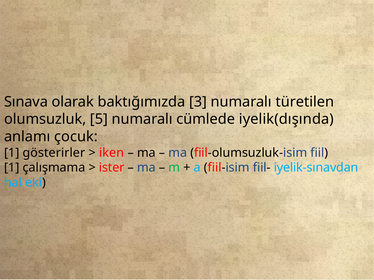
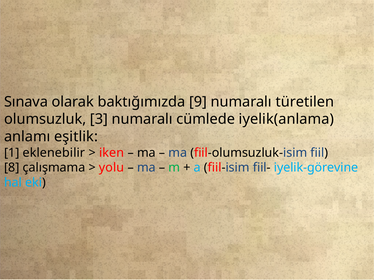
3: 3 -> 9
5: 5 -> 3
iyelik(dışında: iyelik(dışında -> iyelik(anlama
çocuk: çocuk -> eşitlik
gösterirler: gösterirler -> eklenebilir
1 at (12, 168): 1 -> 8
ister: ister -> yolu
iyelik-sınavdan: iyelik-sınavdan -> iyelik-görevine
